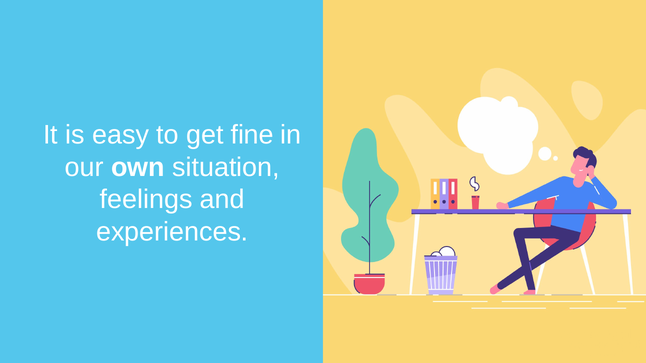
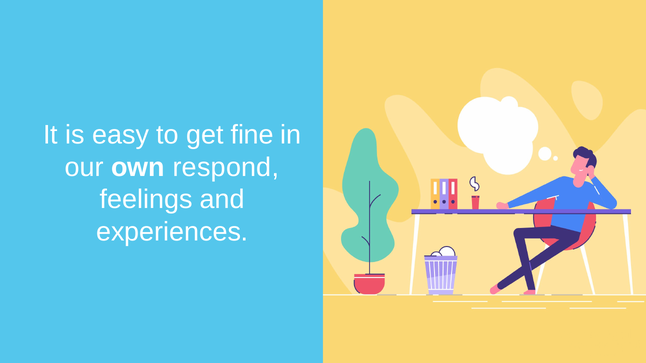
situation: situation -> respond
